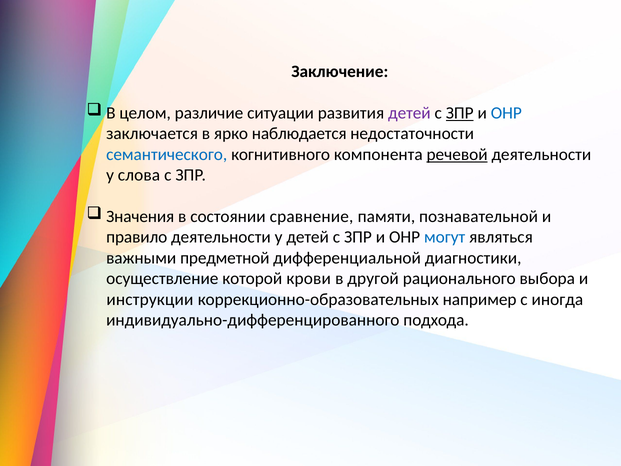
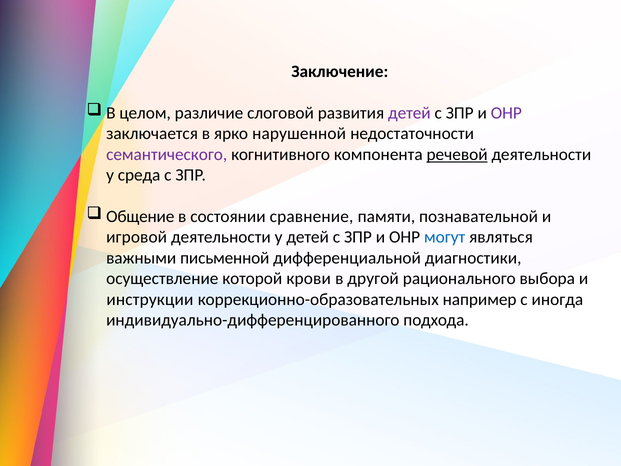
ситуации: ситуации -> слоговой
ЗПР at (460, 113) underline: present -> none
ОНР at (506, 113) colour: blue -> purple
наблюдается: наблюдается -> нарушенной
семантического colour: blue -> purple
слова: слова -> среда
Значения: Значения -> Общение
правило: правило -> игровой
предметной: предметной -> письменной
